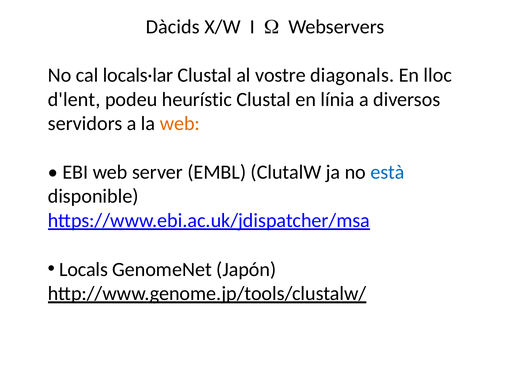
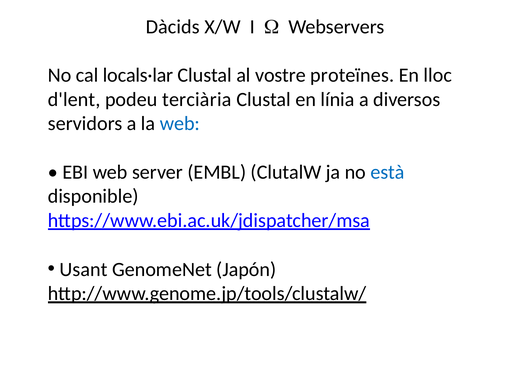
diagonals: diagonals -> proteïnes
heurístic: heurístic -> terciària
web at (180, 123) colour: orange -> blue
Locals: Locals -> Usant
